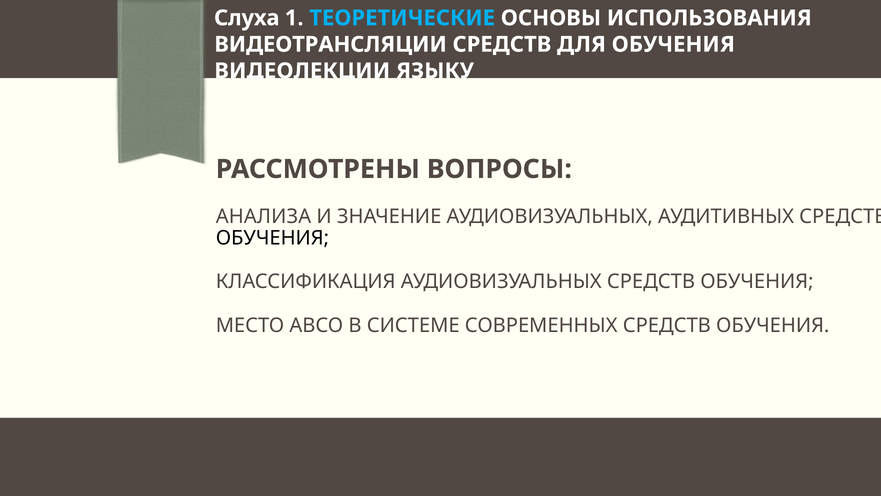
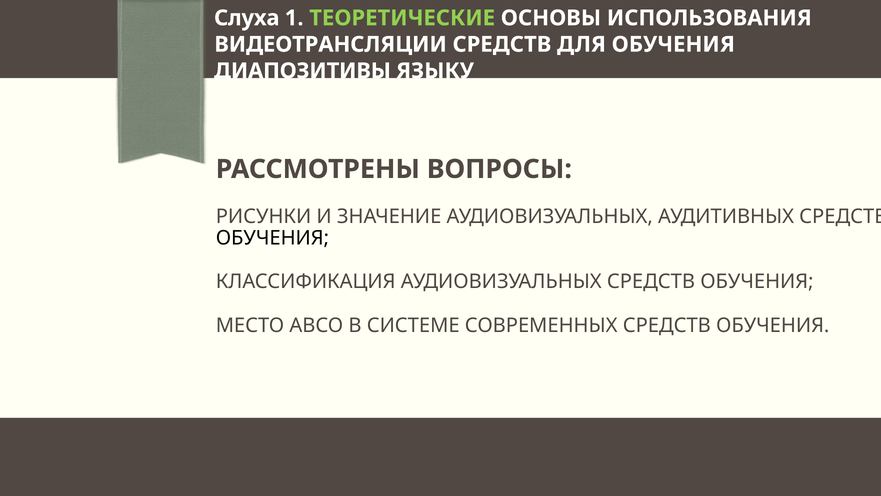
ТЕОРЕТИЧЕСКИЕ colour: light blue -> light green
ВИДЕОЛЕКЦИИ: ВИДЕОЛЕКЦИИ -> ДИАПОЗИТИВЫ
АНАЛИЗА: АНАЛИЗА -> РИСУНКИ
